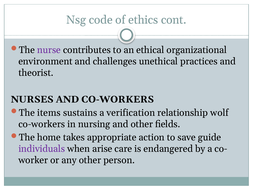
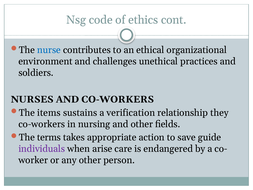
nurse colour: purple -> blue
theorist: theorist -> soldiers
wolf: wolf -> they
home: home -> terms
